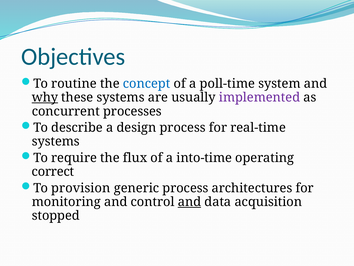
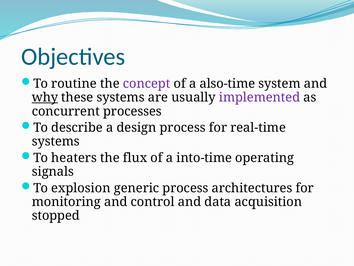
concept colour: blue -> purple
poll-time: poll-time -> also-time
require: require -> heaters
correct: correct -> signals
provision: provision -> explosion
and at (189, 202) underline: present -> none
